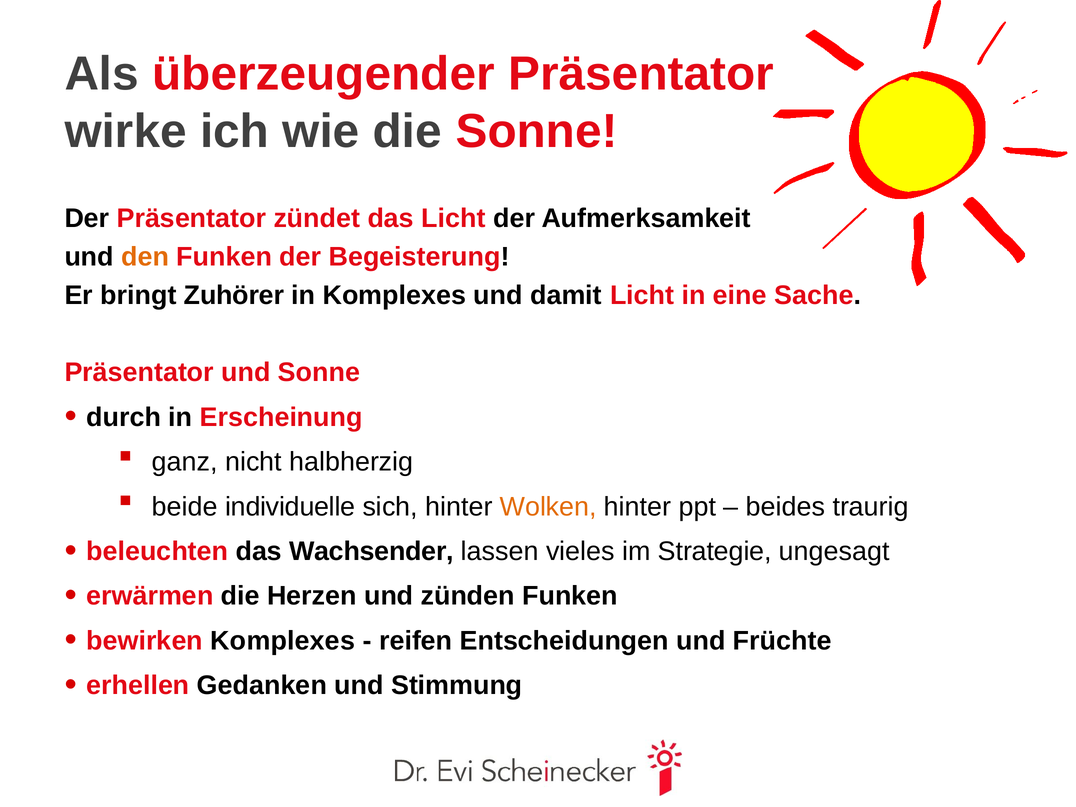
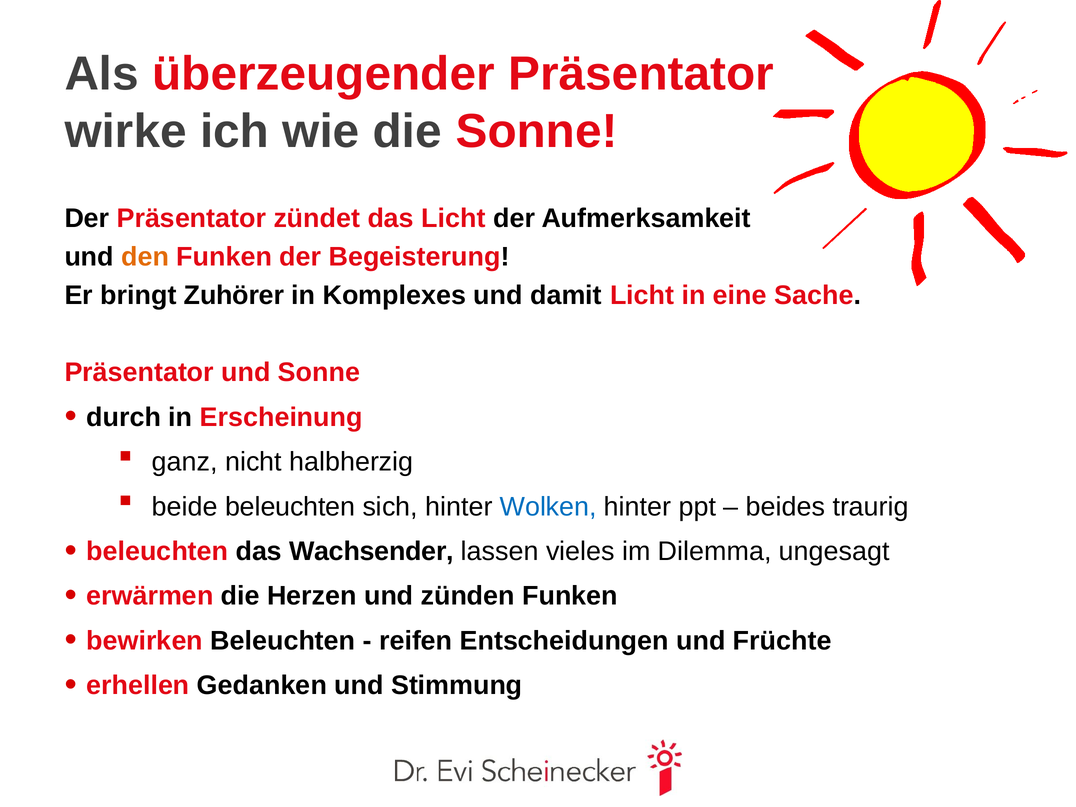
beide individuelle: individuelle -> beleuchten
Wolken colour: orange -> blue
Strategie: Strategie -> Dilemma
bewirken Komplexes: Komplexes -> Beleuchten
